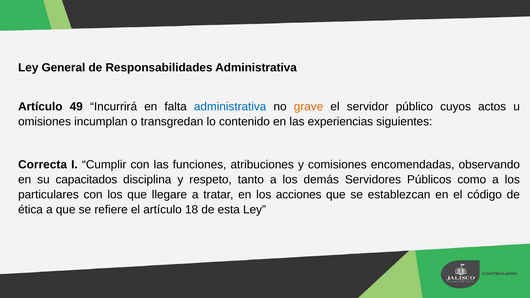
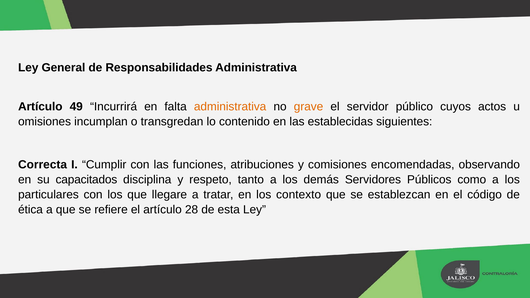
administrativa at (230, 107) colour: blue -> orange
experiencias: experiencias -> establecidas
acciones: acciones -> contexto
18: 18 -> 28
